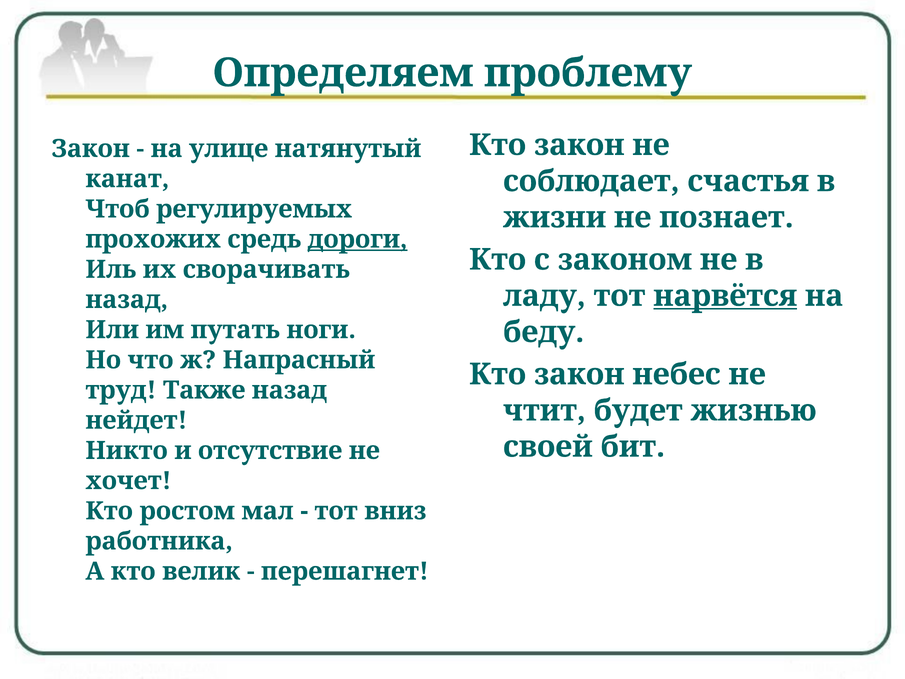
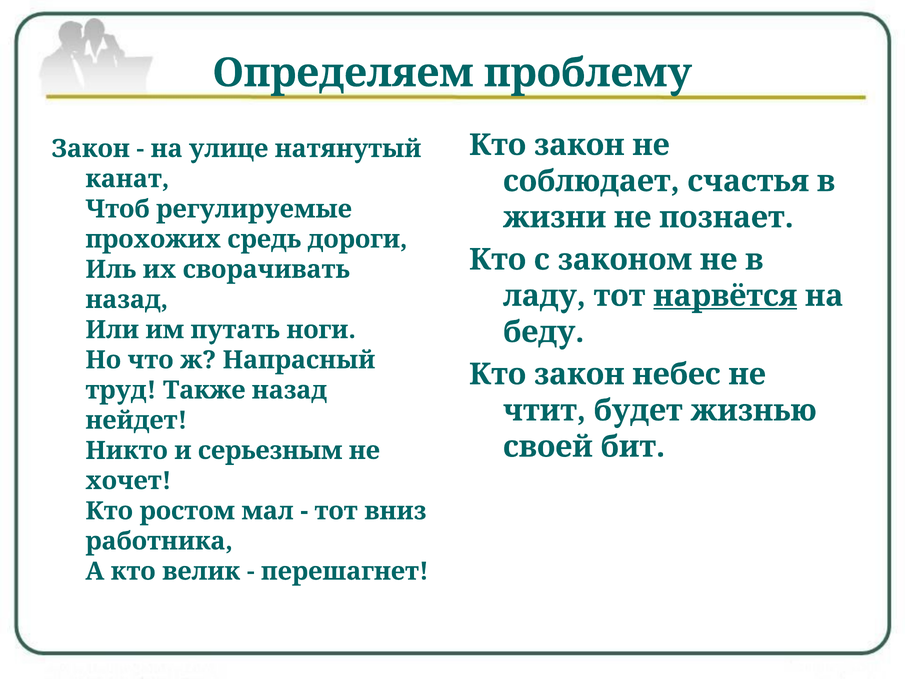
регулируемых: регулируемых -> регулируемые
дороги underline: present -> none
отсутствие: отсутствие -> серьезным
